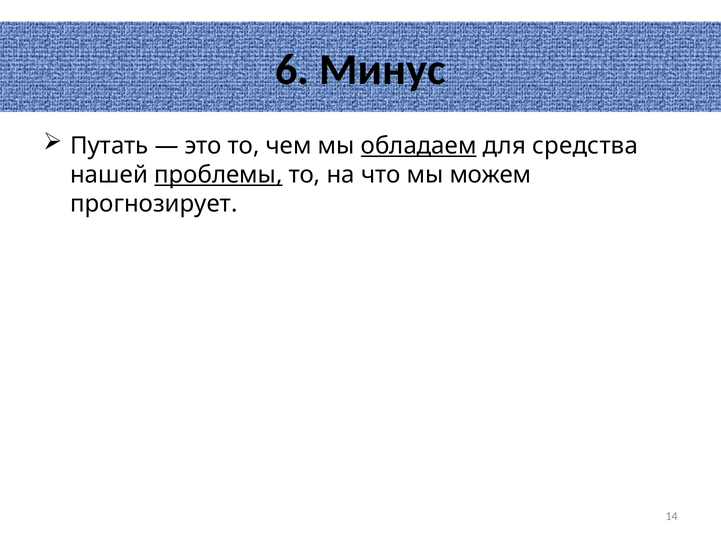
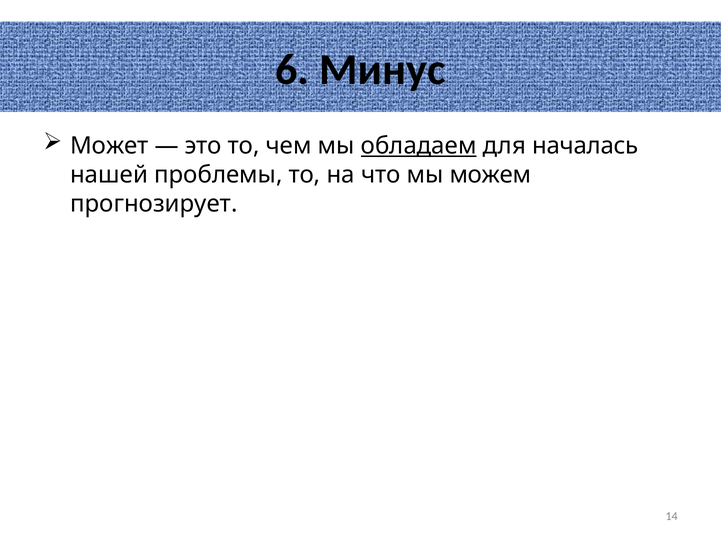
Путать: Путать -> Может
средства: средства -> началась
проблемы underline: present -> none
